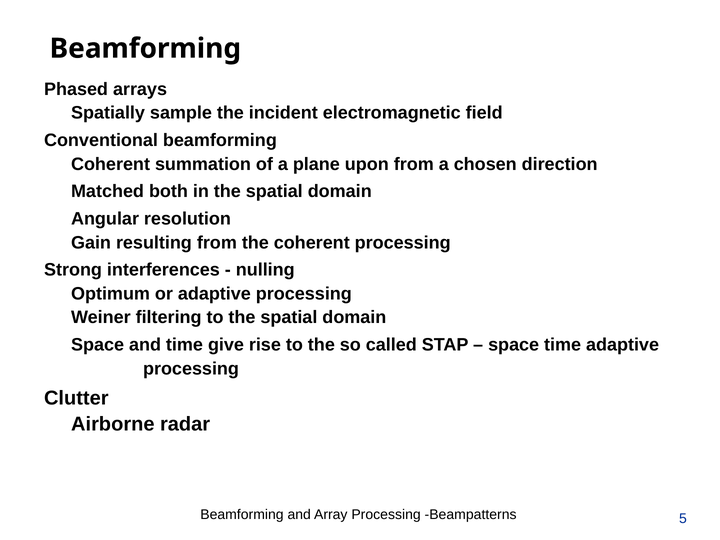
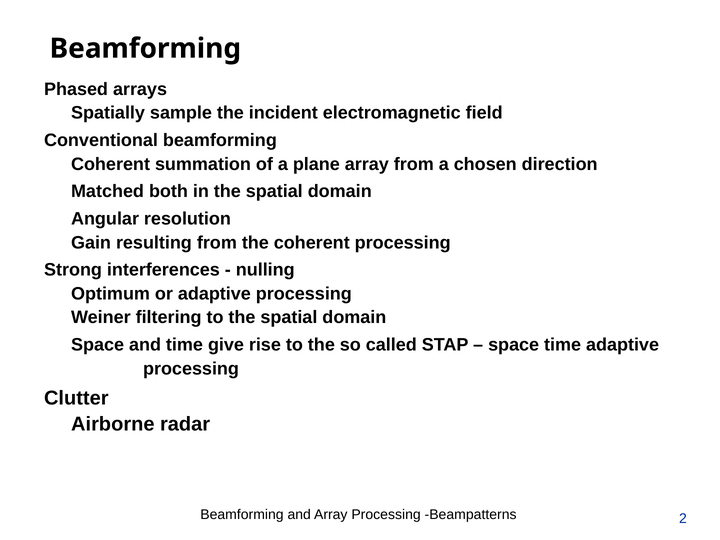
plane upon: upon -> array
5: 5 -> 2
